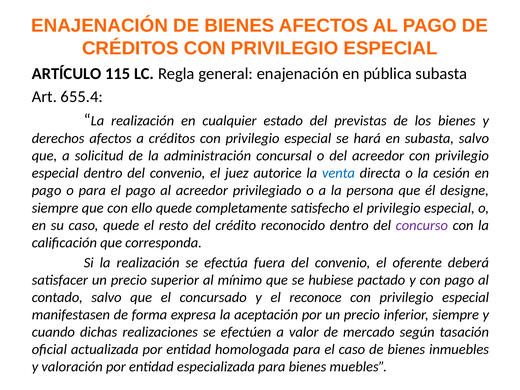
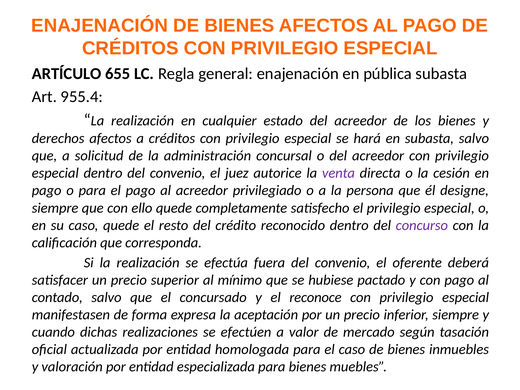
115: 115 -> 655
655.4: 655.4 -> 955.4
estado del previstas: previstas -> acreedor
venta colour: blue -> purple
